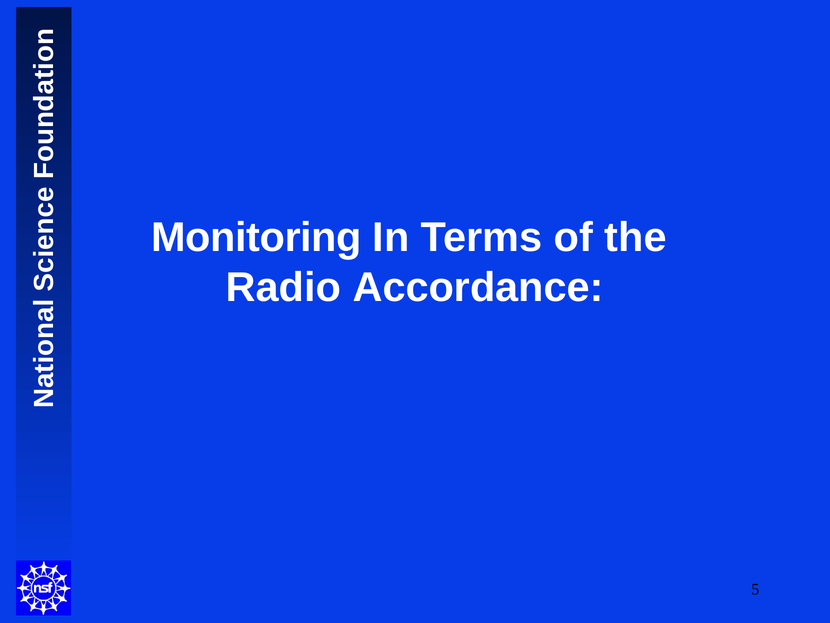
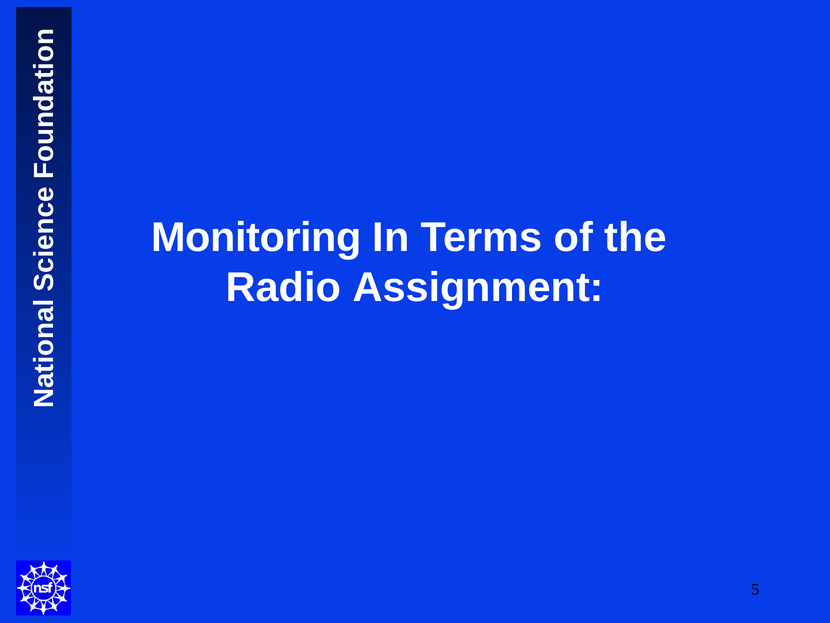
Accordance: Accordance -> Assignment
